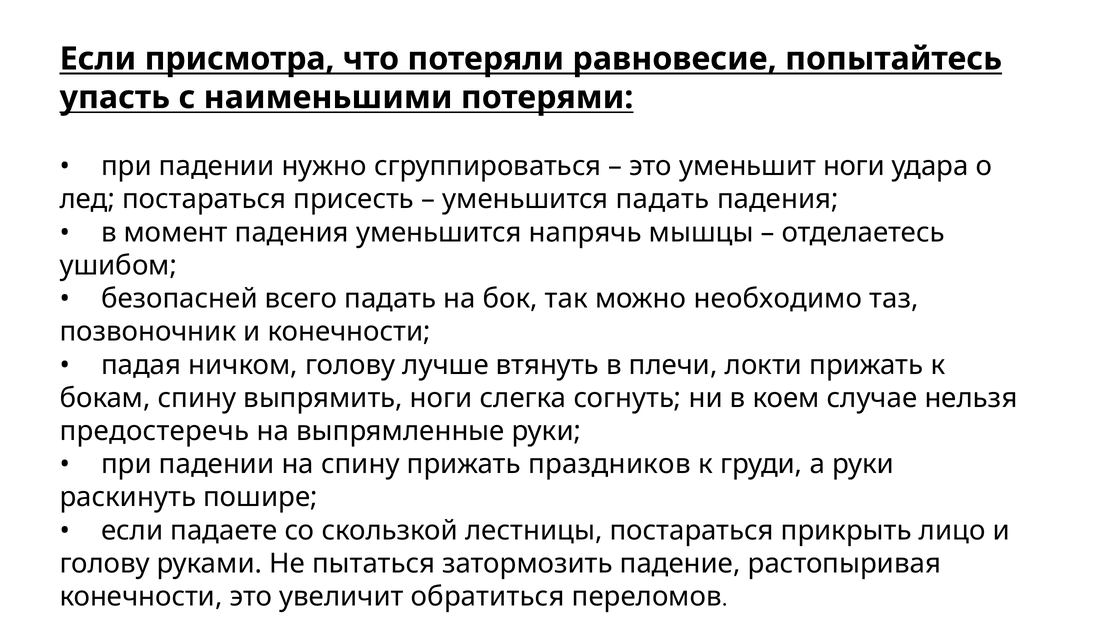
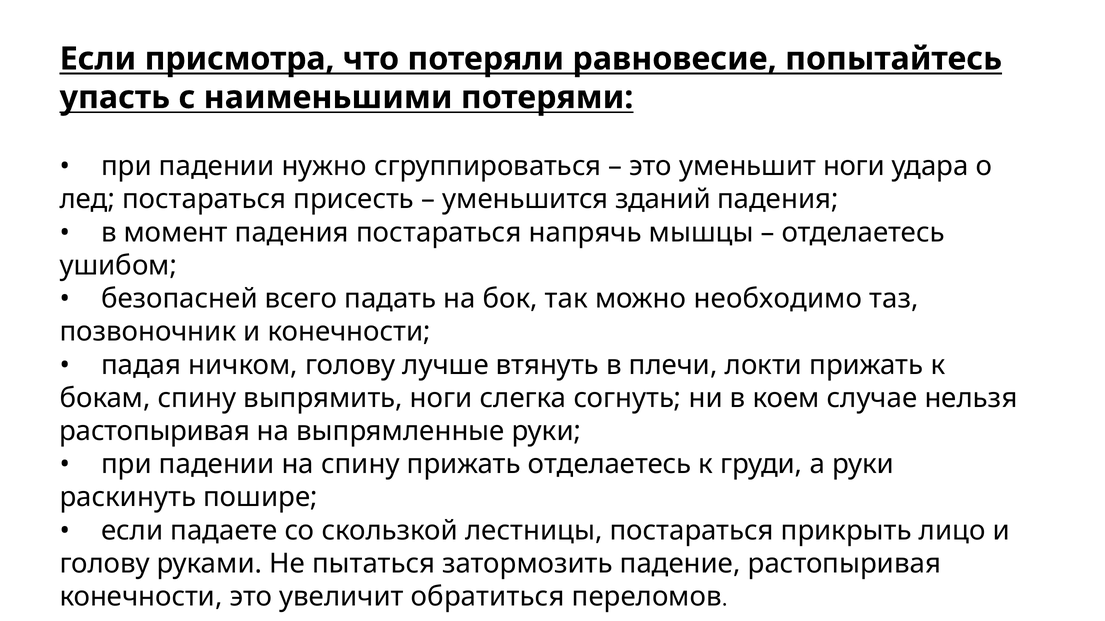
уменьшится падать: падать -> зданий
падения уменьшится: уменьшится -> постараться
предостеречь at (154, 432): предостеречь -> растопыривая
прижать праздников: праздников -> отделаетесь
